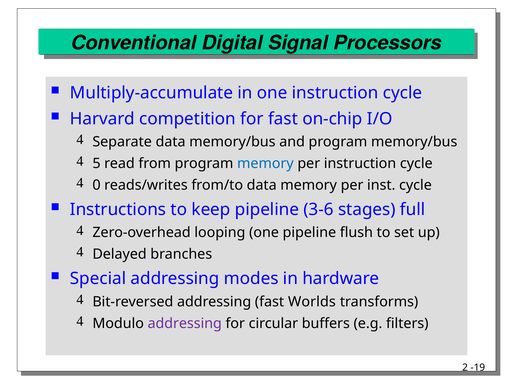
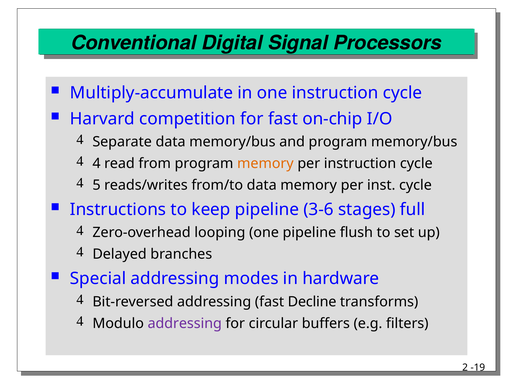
5: 5 -> 4
memory at (265, 164) colour: blue -> orange
0: 0 -> 5
Worlds: Worlds -> Decline
